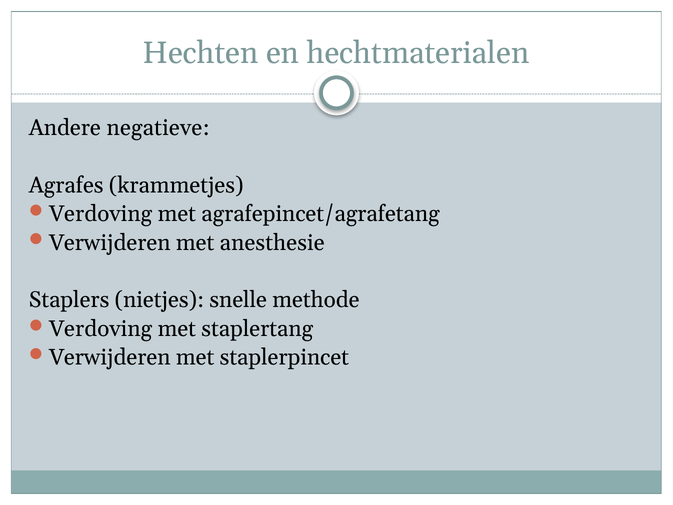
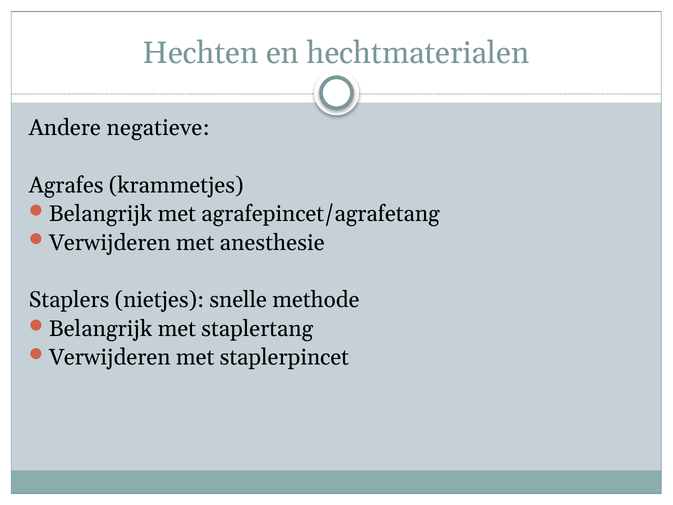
Verdoving at (101, 214): Verdoving -> Belangrijk
Verdoving at (101, 329): Verdoving -> Belangrijk
